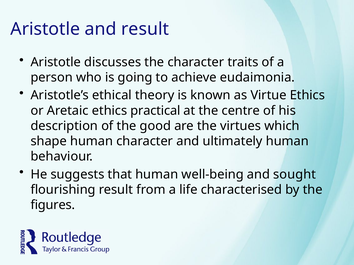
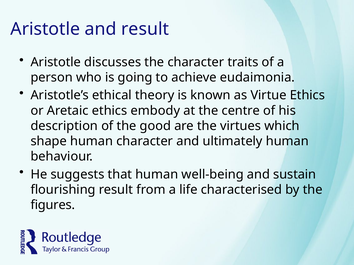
practical: practical -> embody
sought: sought -> sustain
